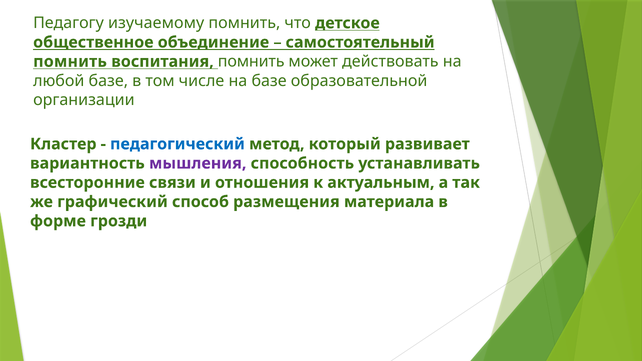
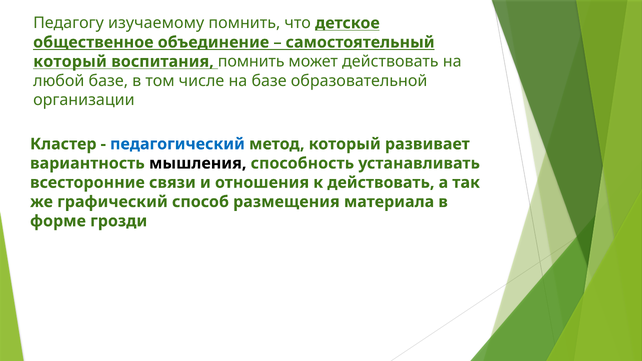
помнить at (70, 62): помнить -> который
мышления colour: purple -> black
к актуальным: актуальным -> действовать
